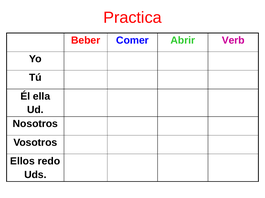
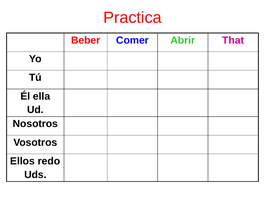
Verb: Verb -> That
